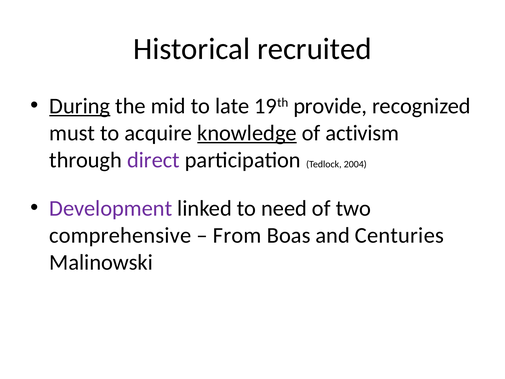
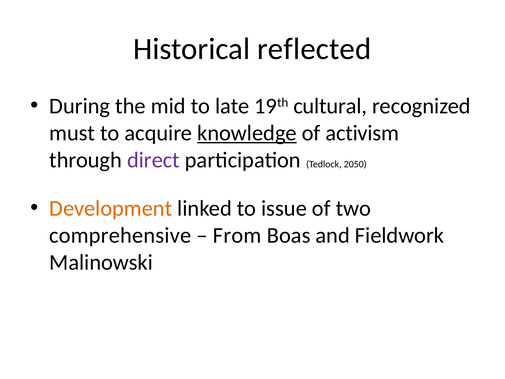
recruited: recruited -> reflected
During underline: present -> none
provide: provide -> cultural
2004: 2004 -> 2050
Development colour: purple -> orange
need: need -> issue
Centuries: Centuries -> Fieldwork
